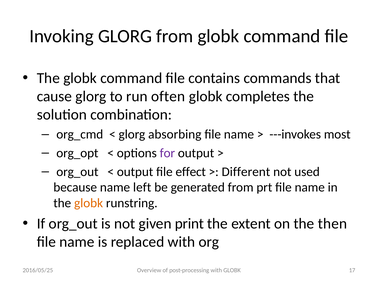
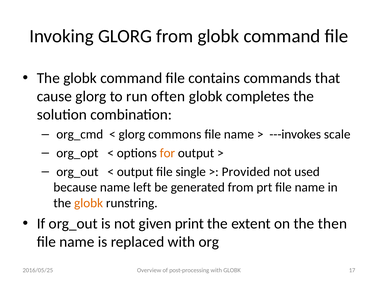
absorbing: absorbing -> commons
most: most -> scale
for colour: purple -> orange
effect: effect -> single
Different: Different -> Provided
